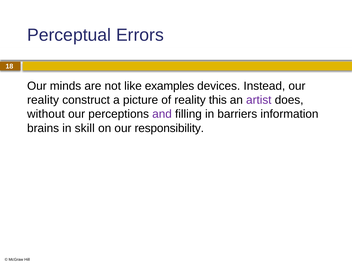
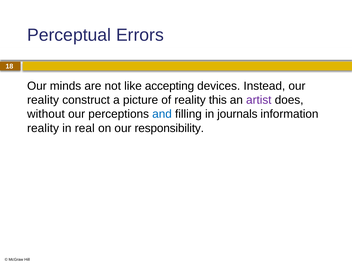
examples: examples -> accepting
and colour: purple -> blue
barriers: barriers -> journals
brains at (43, 128): brains -> reality
skill: skill -> real
